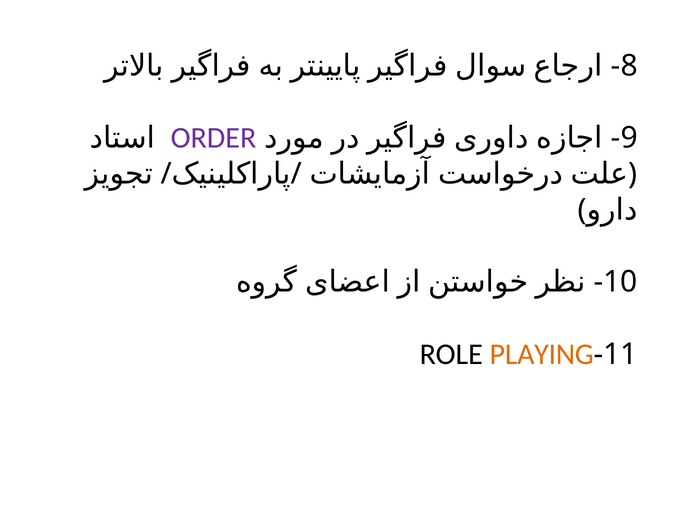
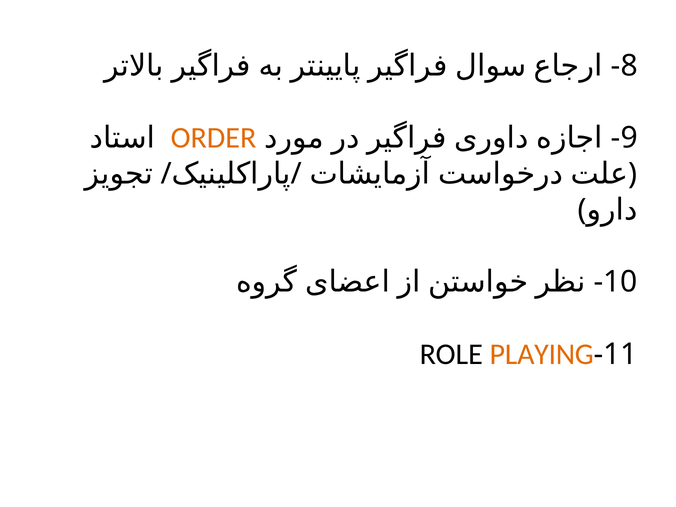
ORDER colour: purple -> orange
